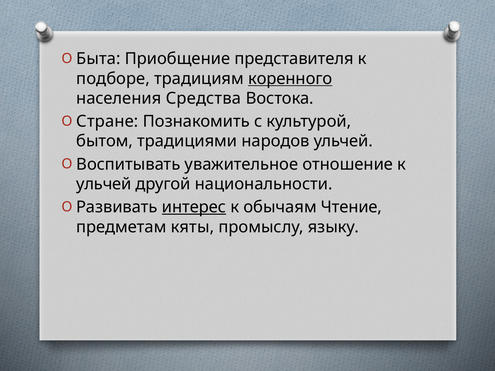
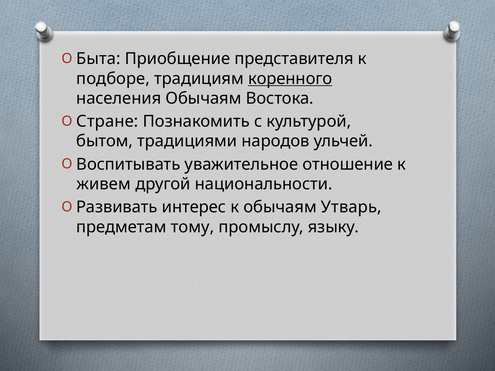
населения Средства: Средства -> Обычаям
ульчей at (104, 184): ульчей -> живем
интерес underline: present -> none
Чтение: Чтение -> Утварь
кяты: кяты -> тому
